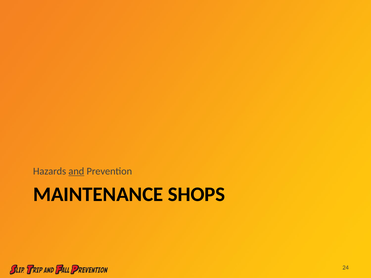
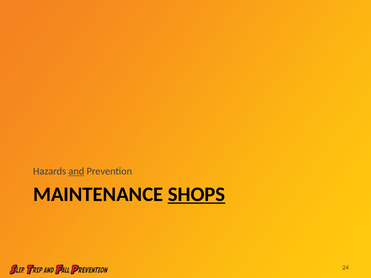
SHOPS underline: none -> present
